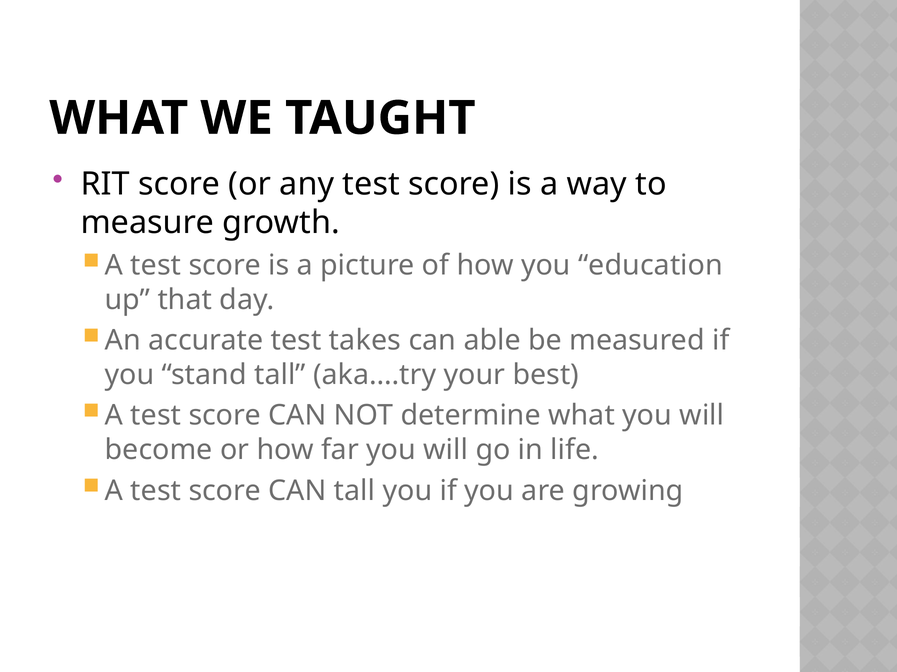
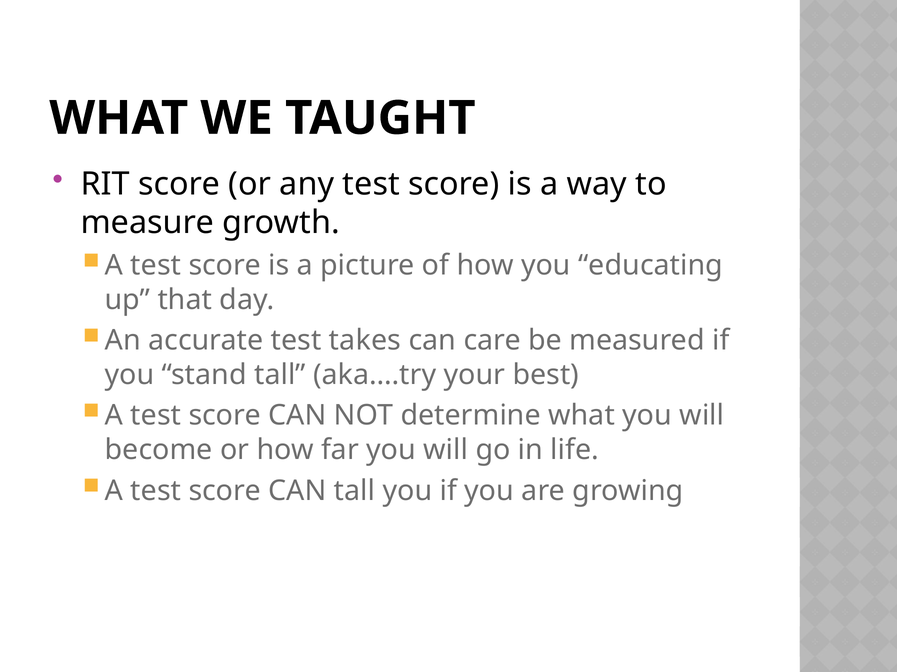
education: education -> educating
able: able -> care
